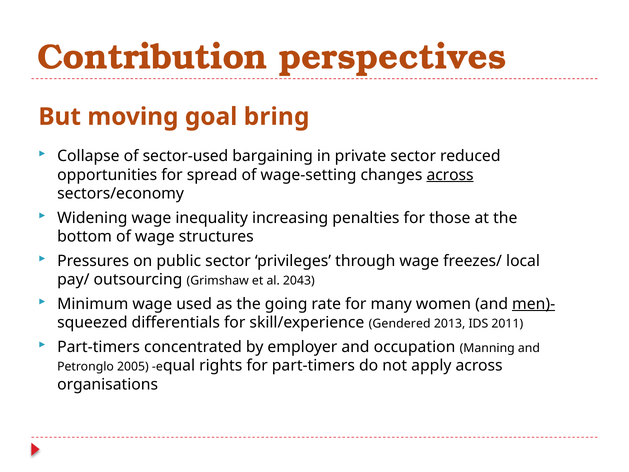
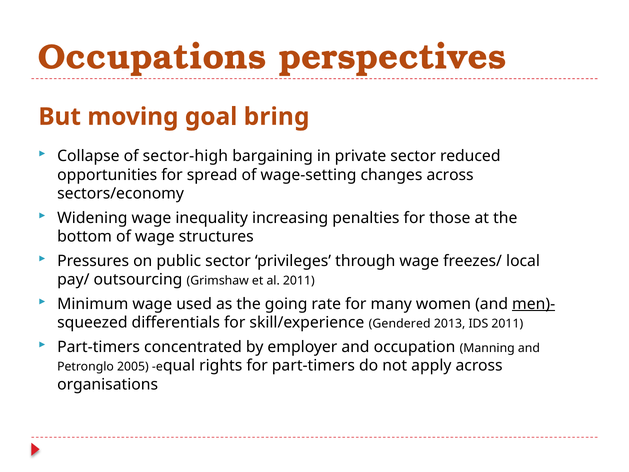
Contribution: Contribution -> Occupations
sector-used: sector-used -> sector-high
across at (450, 175) underline: present -> none
al 2043: 2043 -> 2011
